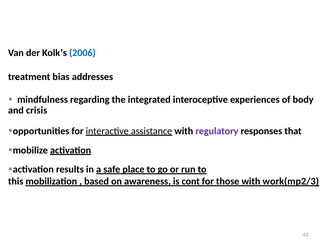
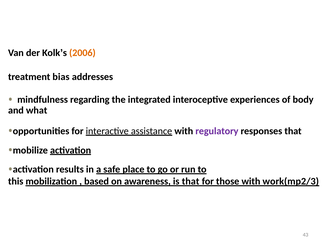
2006 colour: blue -> orange
crisis: crisis -> what
is cont: cont -> that
